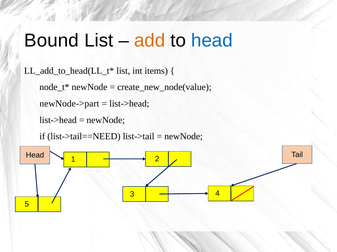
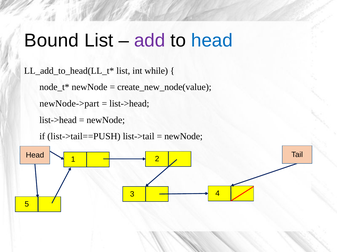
add colour: orange -> purple
items: items -> while
list->tail==NEED: list->tail==NEED -> list->tail==PUSH
